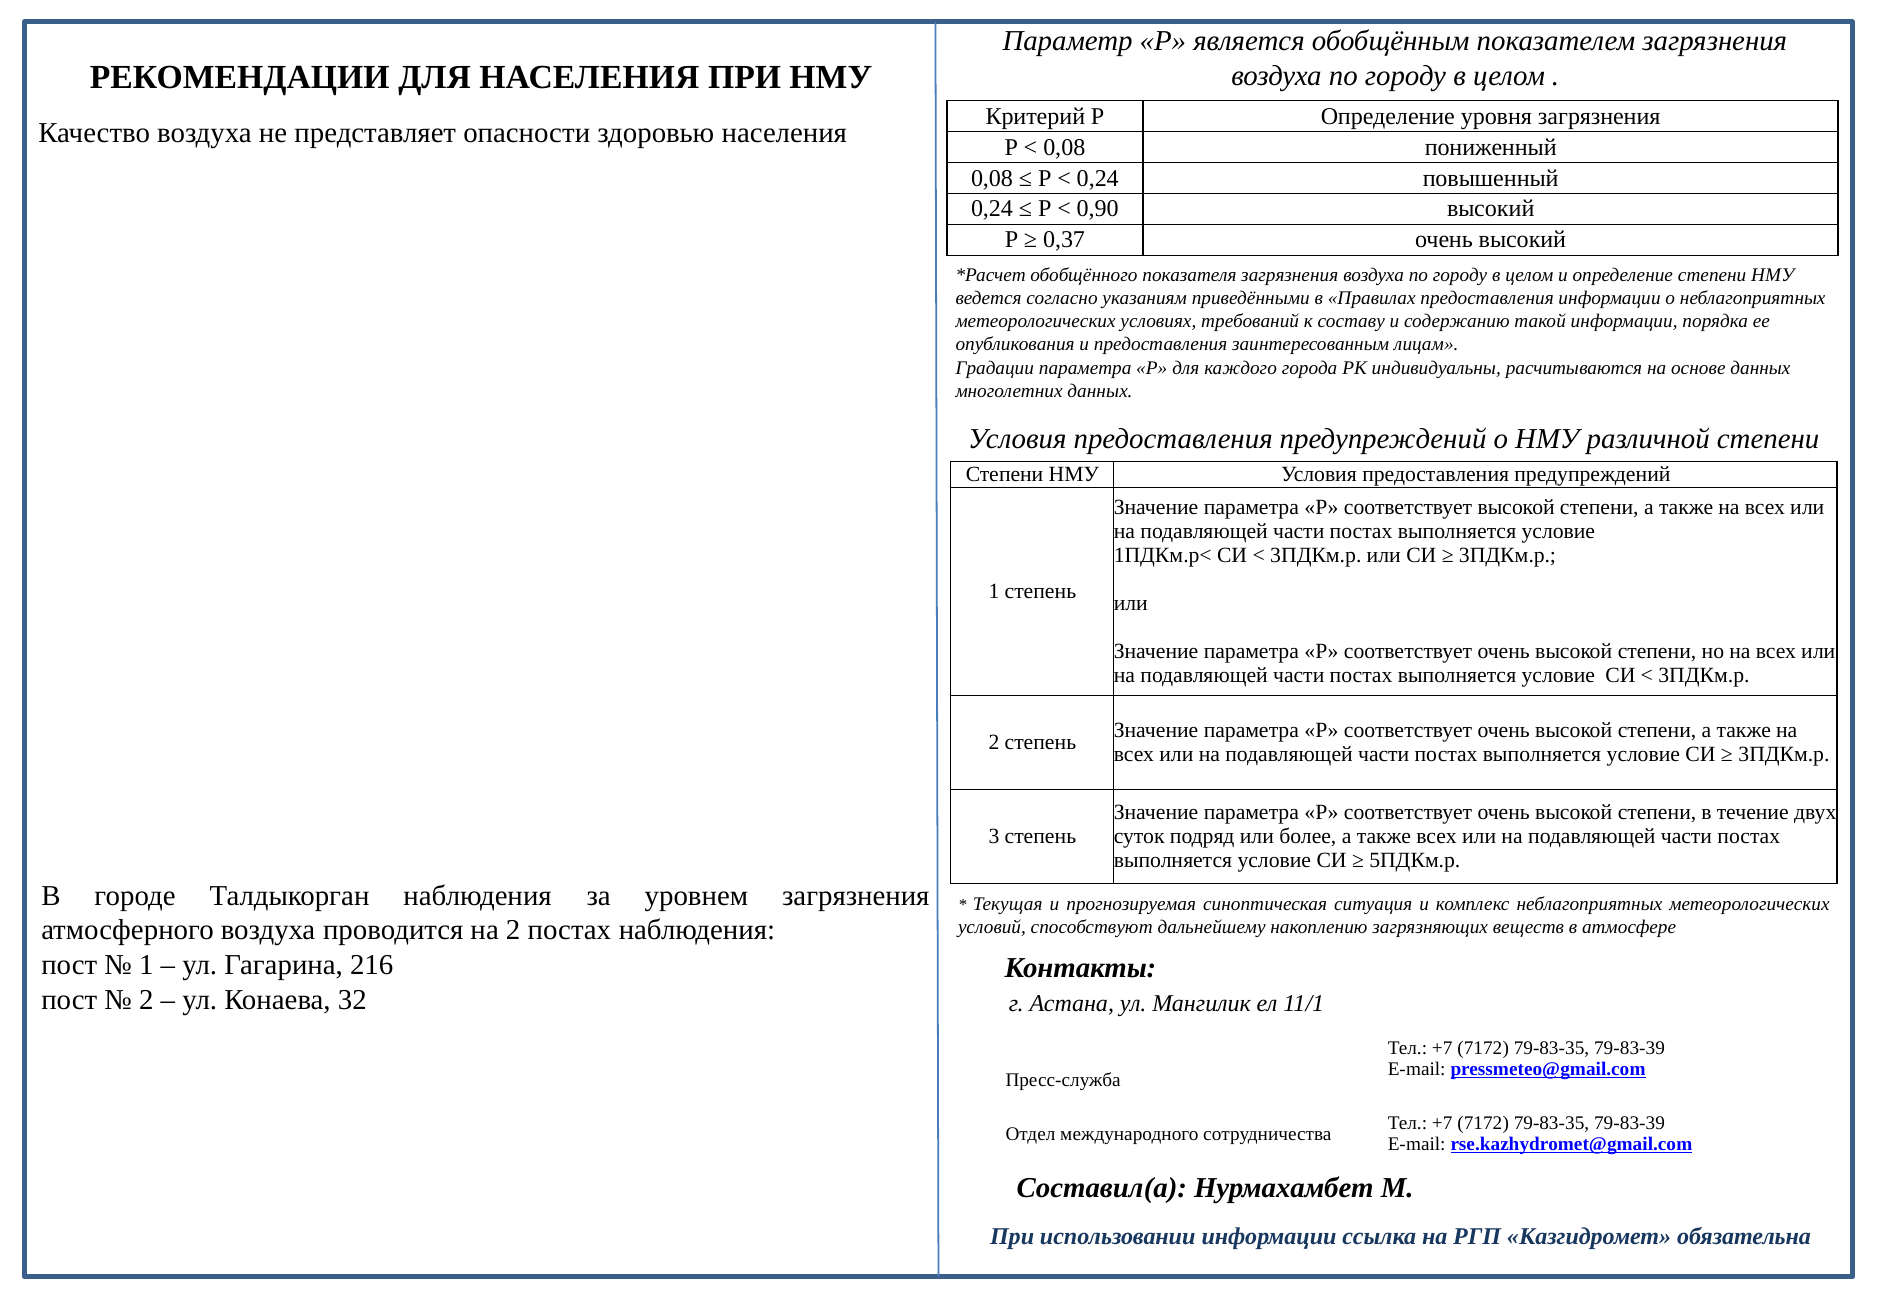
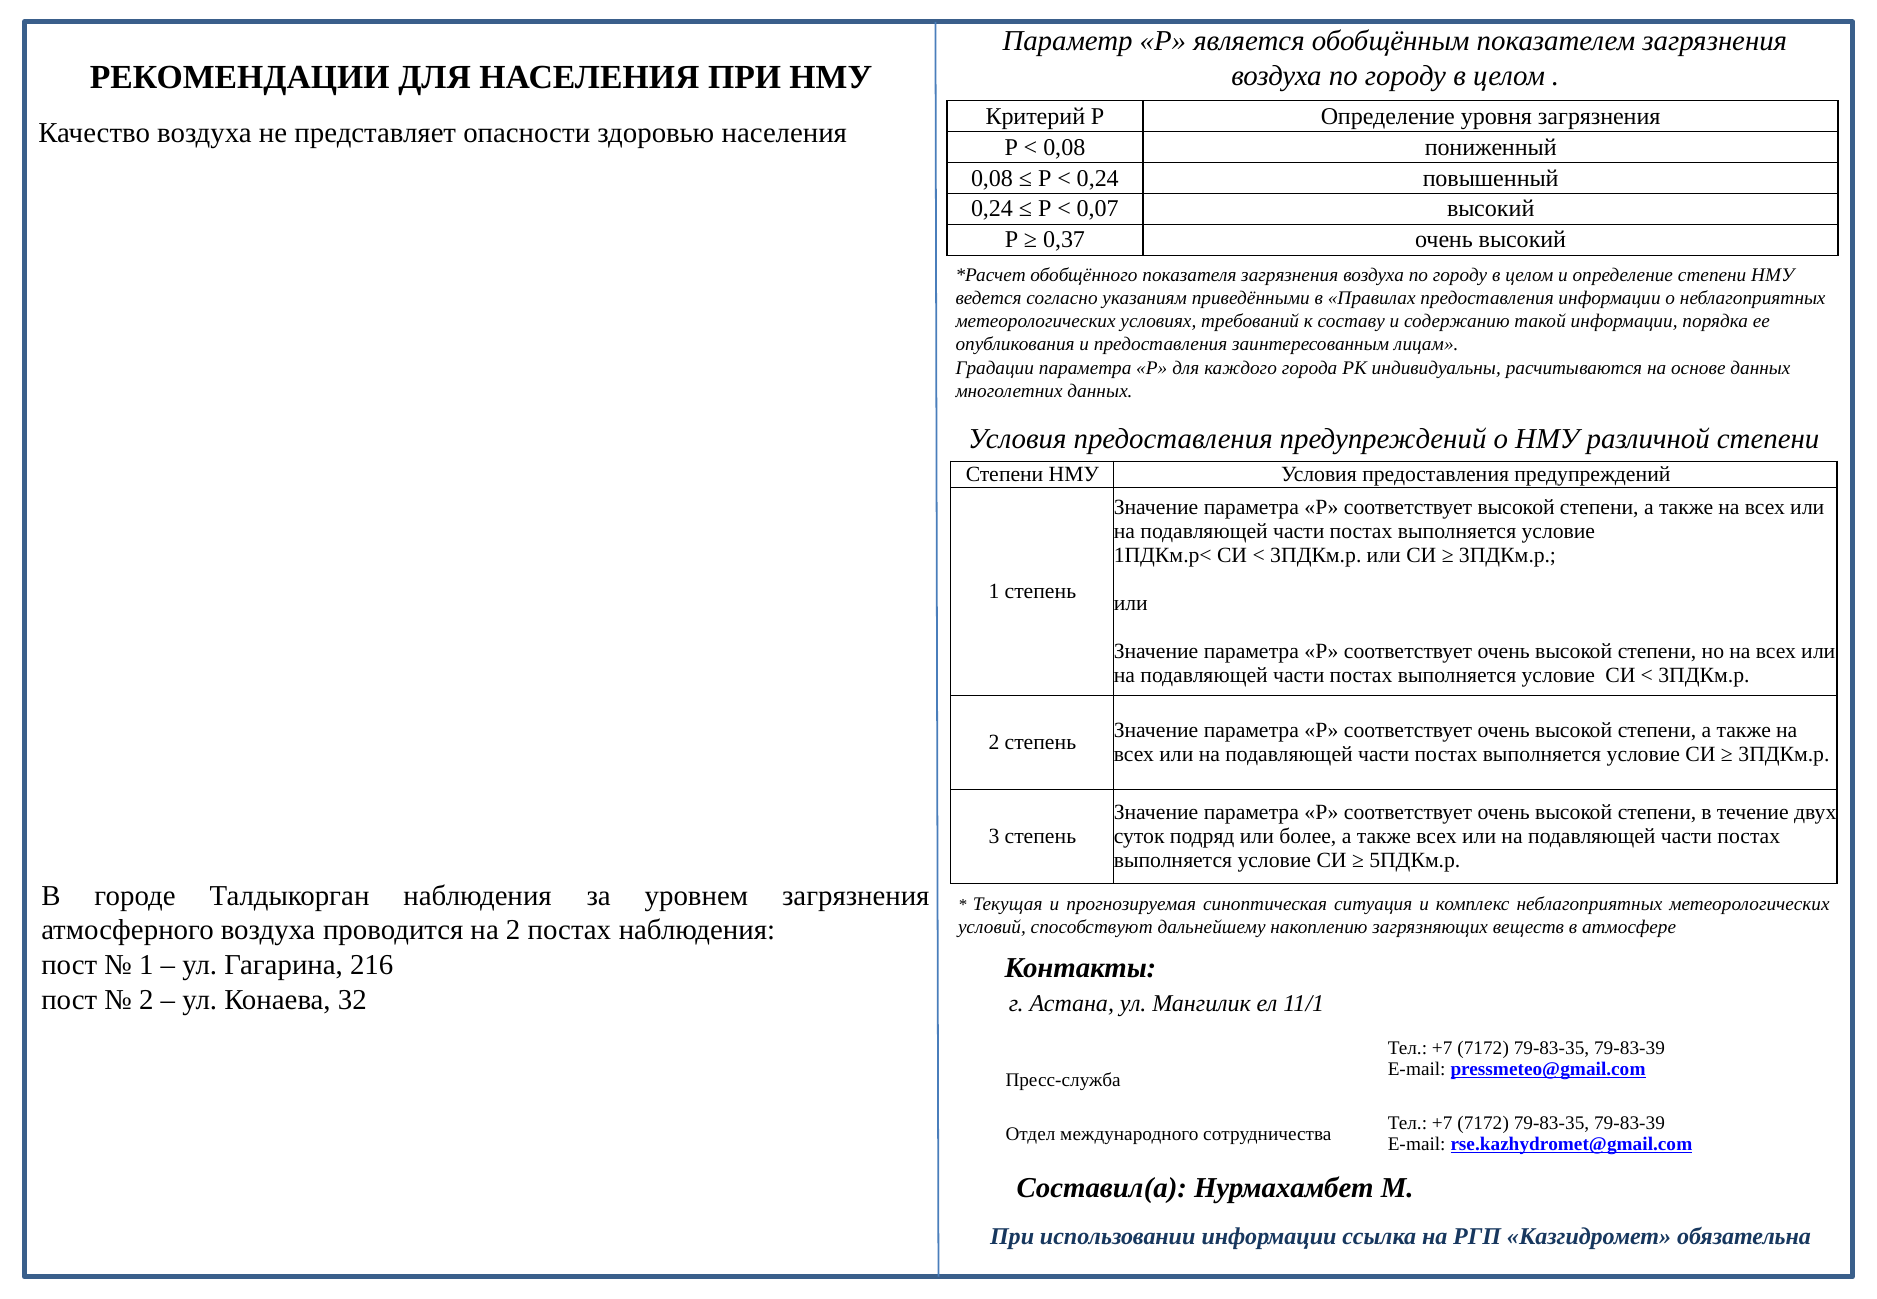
0,90: 0,90 -> 0,07
